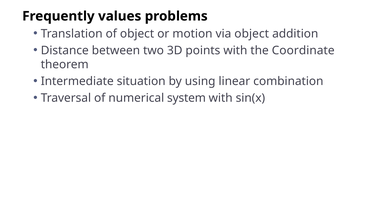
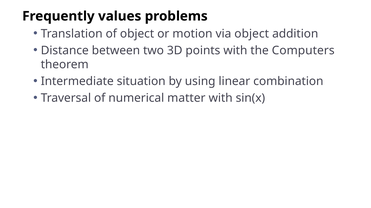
Coordinate: Coordinate -> Computers
system: system -> matter
